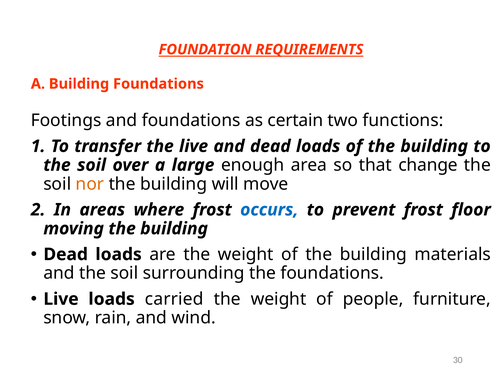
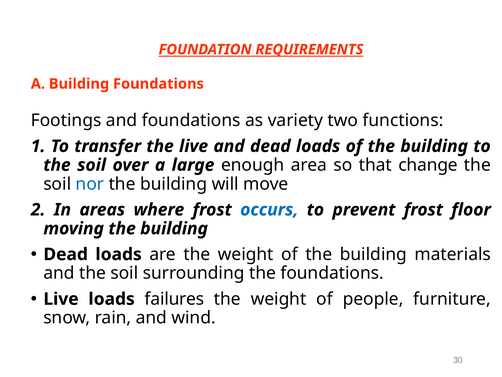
certain: certain -> variety
nor colour: orange -> blue
carried: carried -> failures
